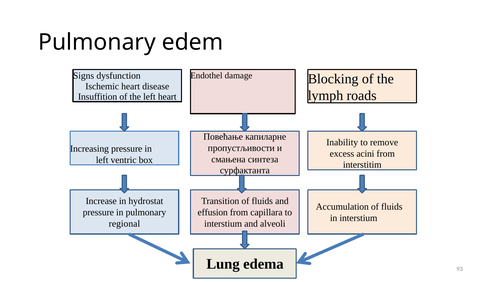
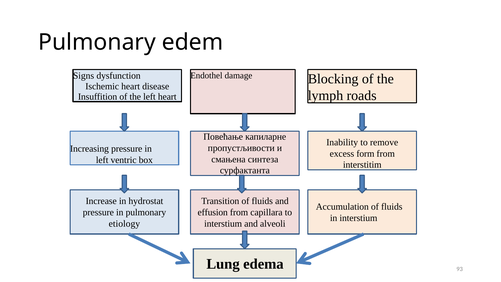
acini: acini -> form
regional: regional -> etiology
